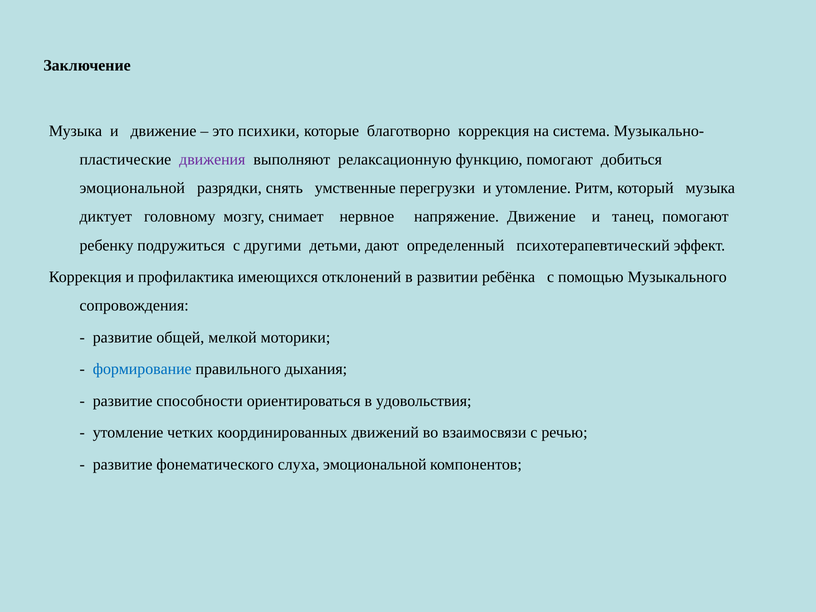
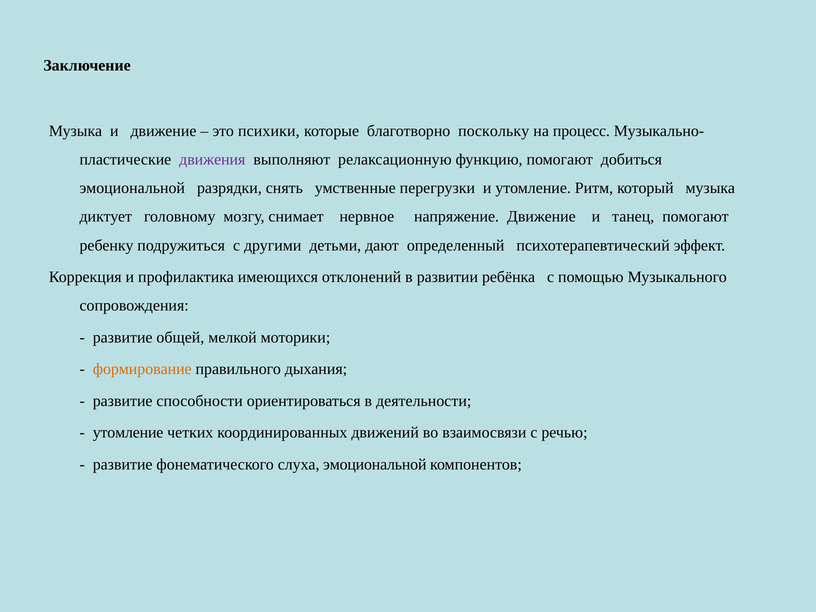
благотворно коррекция: коррекция -> поскольку
система: система -> процесс
формирование colour: blue -> orange
удовольствия: удовольствия -> деятельности
